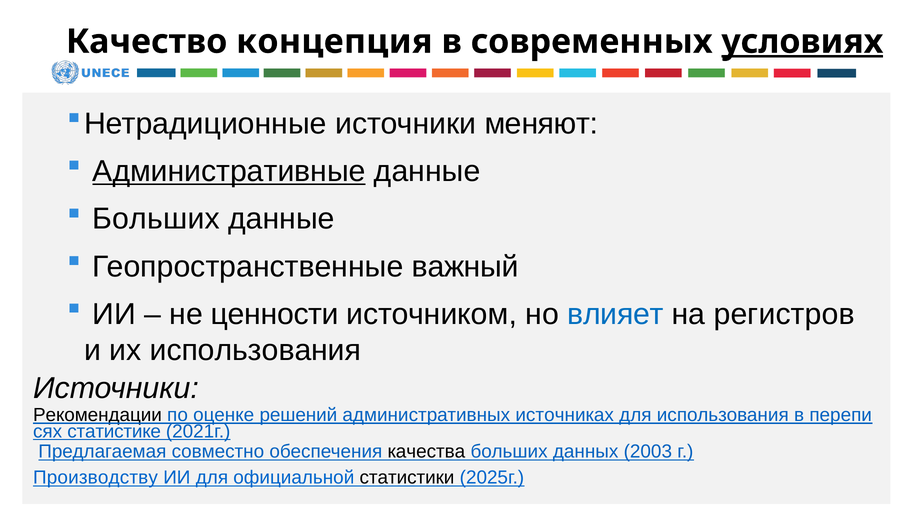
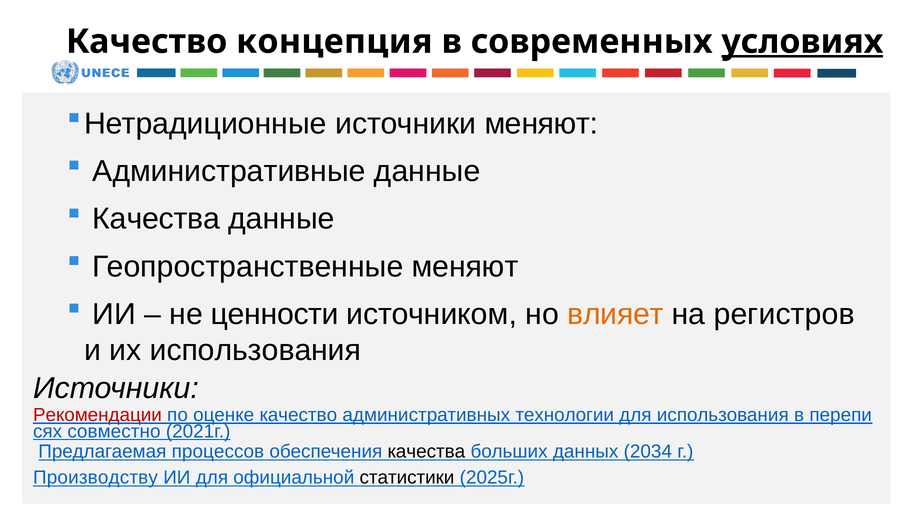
Административные underline: present -> none
Больших at (156, 219): Больших -> Качества
Геопространственные важный: важный -> меняют
влияет colour: blue -> orange
Рекомендации colour: black -> red
оценке решений: решений -> качество
источниках: источниках -> технологии
статистике: статистике -> совместно
совместно: совместно -> процессов
2003: 2003 -> 2034
